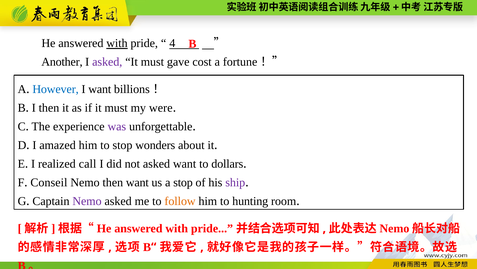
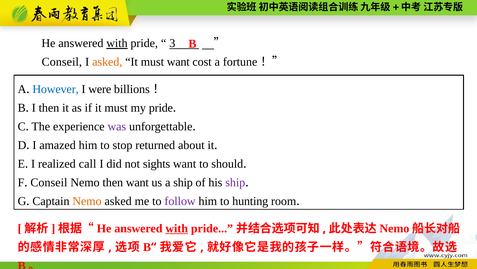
4: 4 -> 3
Another at (62, 62): Another -> Conseil
asked at (107, 62) colour: purple -> orange
must gave: gave -> want
I want: want -> were
my were: were -> pride
wonders: wonders -> returned
not asked: asked -> sights
dollars: dollars -> should
a stop: stop -> ship
Nemo at (87, 201) colour: purple -> orange
follow colour: orange -> purple
with at (177, 228) underline: none -> present
